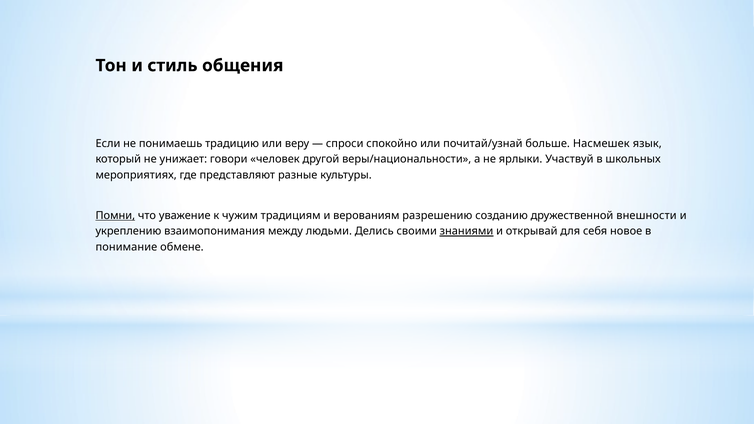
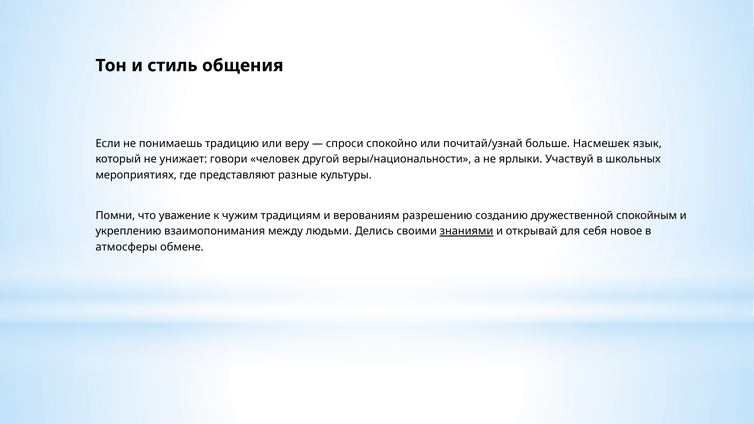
Помни underline: present -> none
внешности: внешности -> спокойным
понимание: понимание -> атмосферы
